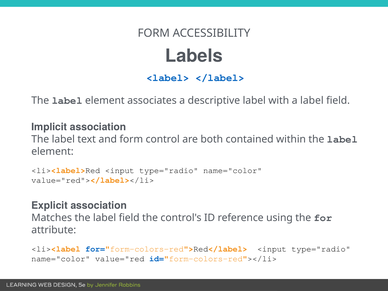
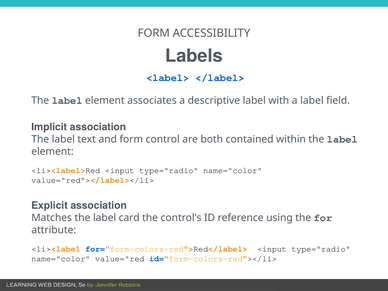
the label field: field -> card
